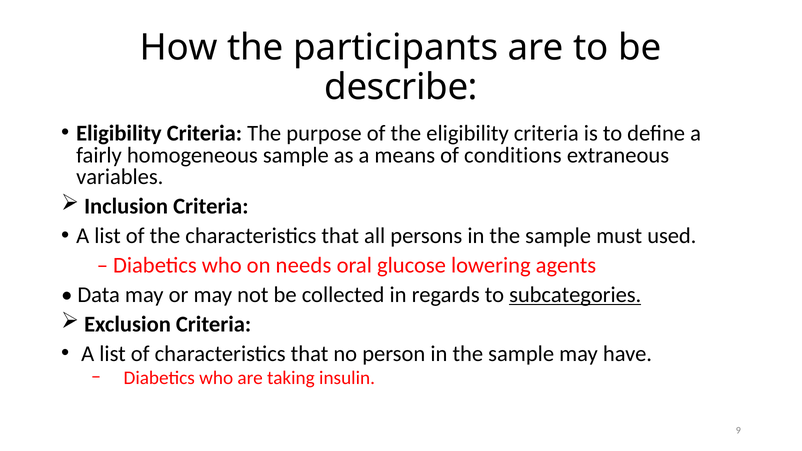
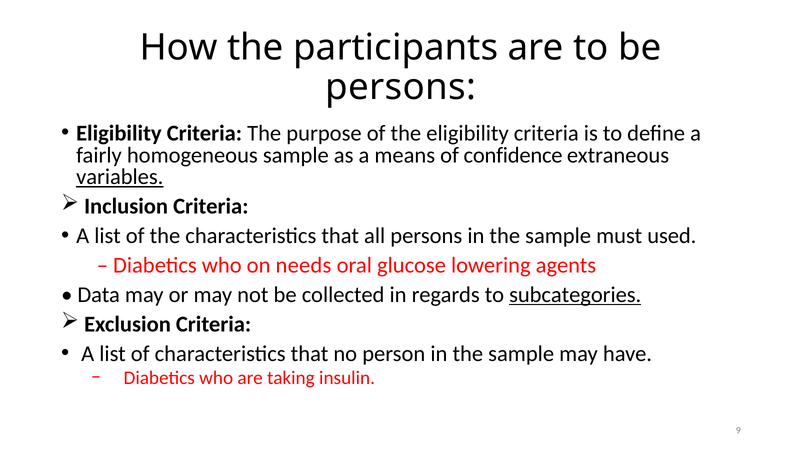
describe at (401, 87): describe -> persons
conditions: conditions -> confidence
variables underline: none -> present
